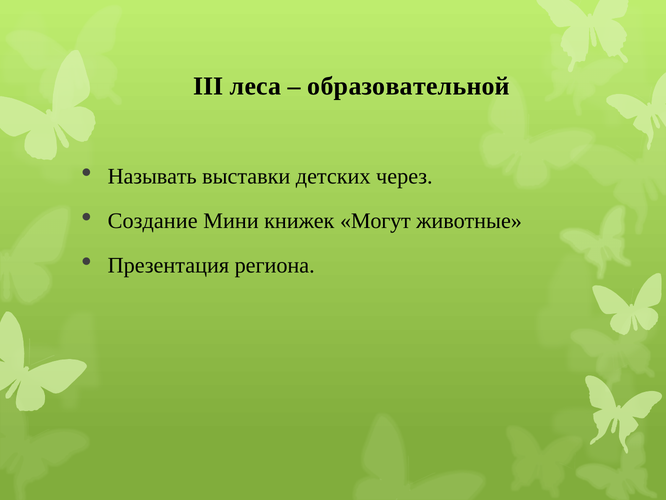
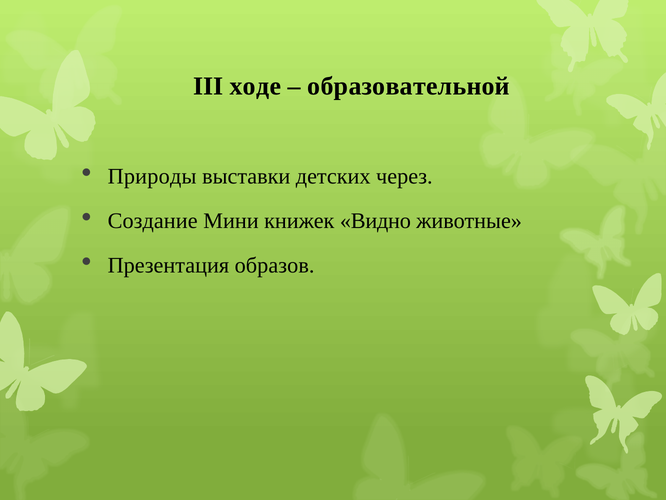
леса: леса -> ходе
Называть: Называть -> Природы
Могут: Могут -> Видно
региона: региона -> образов
